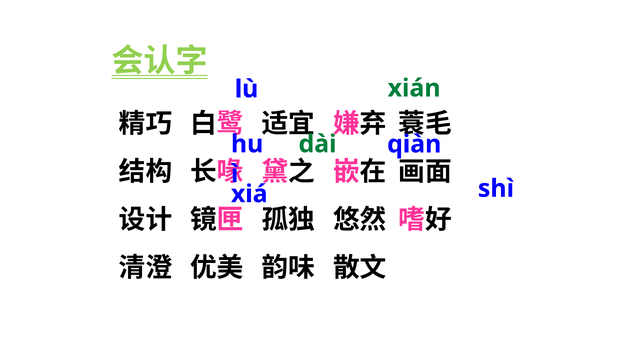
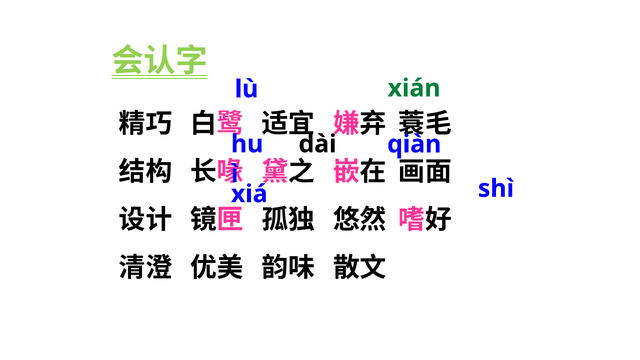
dài colour: green -> black
